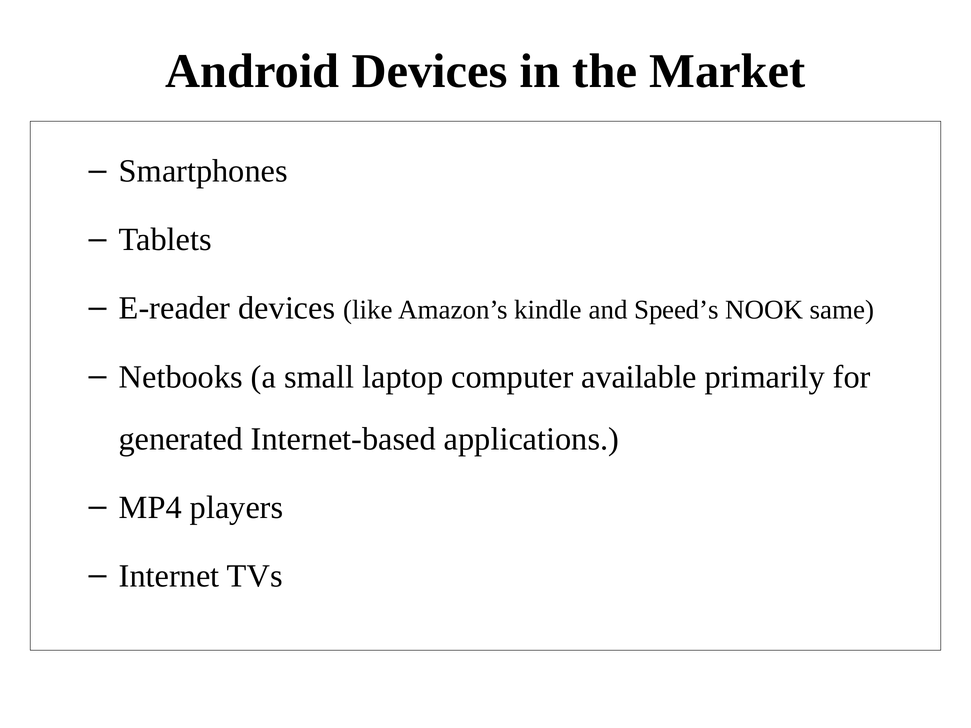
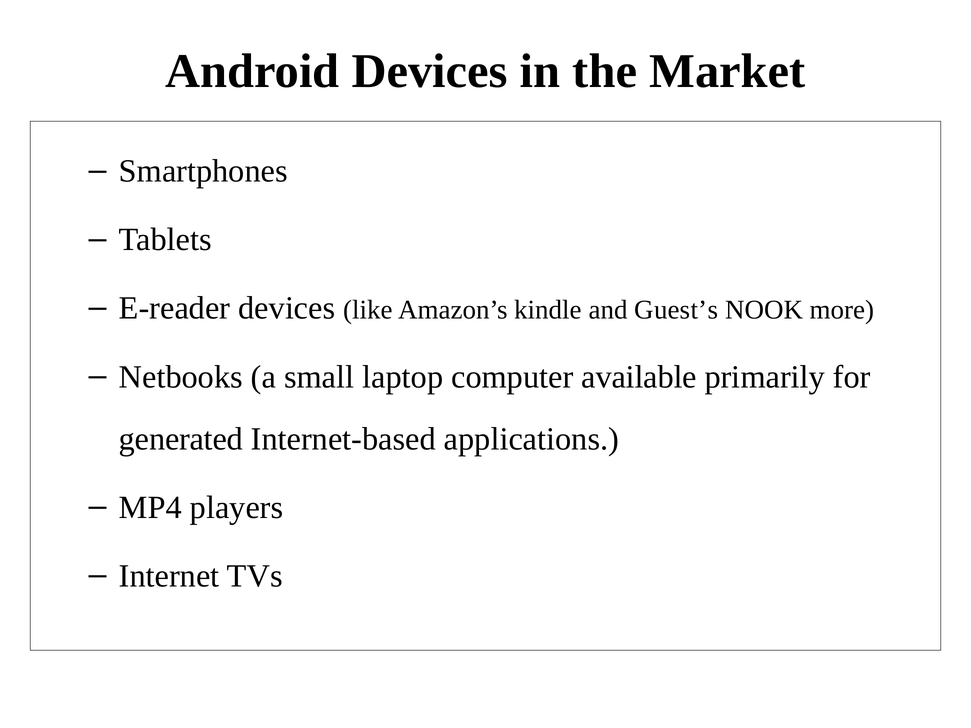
Speed’s: Speed’s -> Guest’s
same: same -> more
